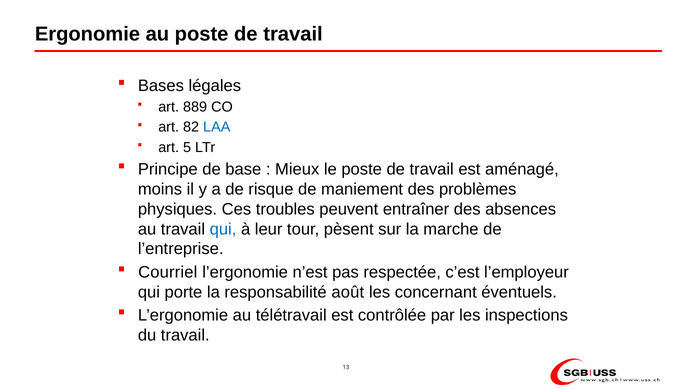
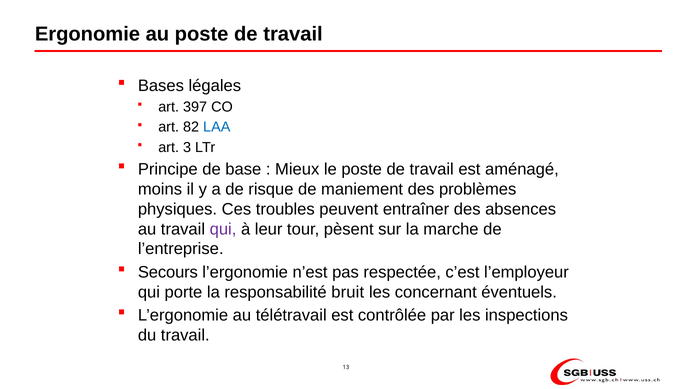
889: 889 -> 397
5: 5 -> 3
qui at (223, 229) colour: blue -> purple
Courriel: Courriel -> Secours
août: août -> bruit
